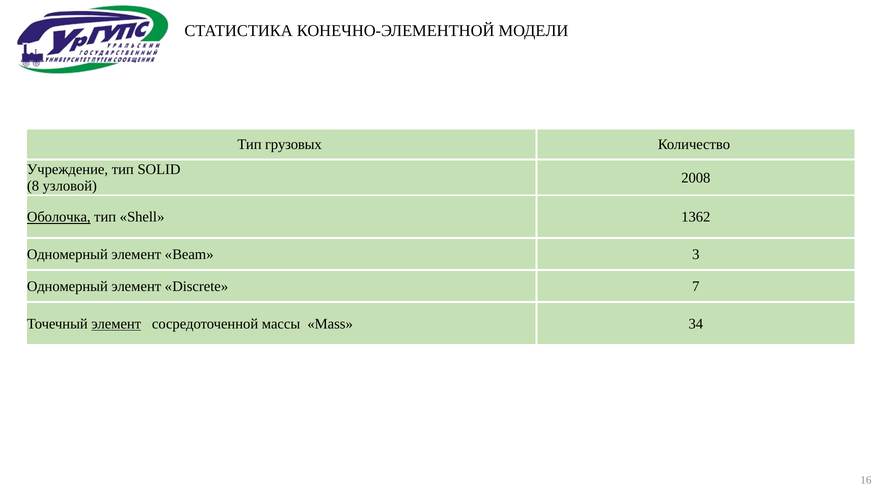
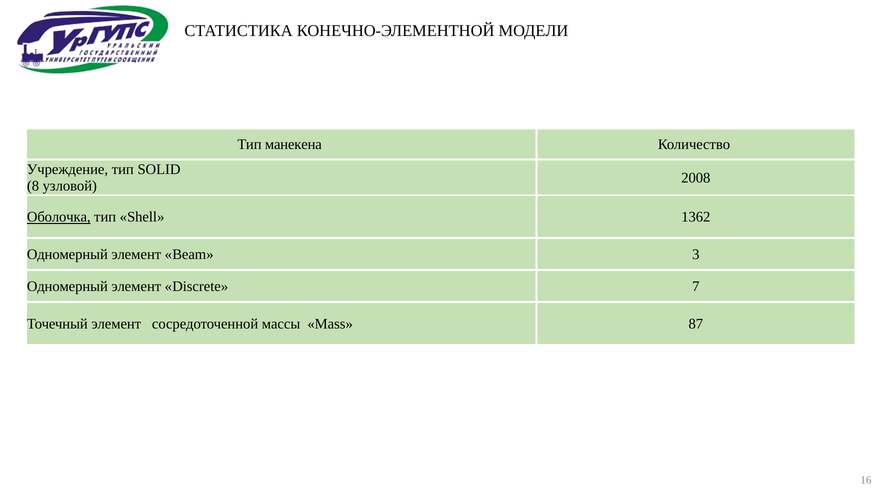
грузовых: грузовых -> манекена
элемент at (116, 324) underline: present -> none
34: 34 -> 87
